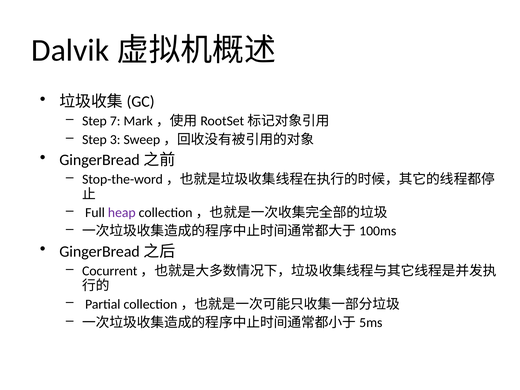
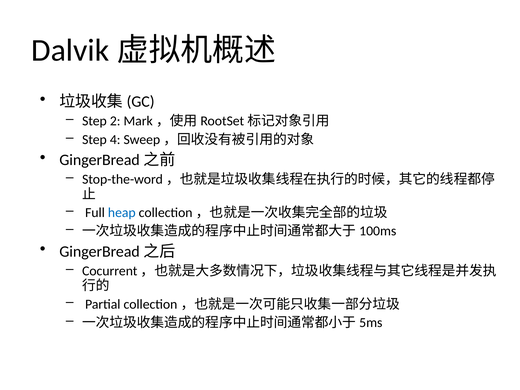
7: 7 -> 2
3: 3 -> 4
heap colour: purple -> blue
